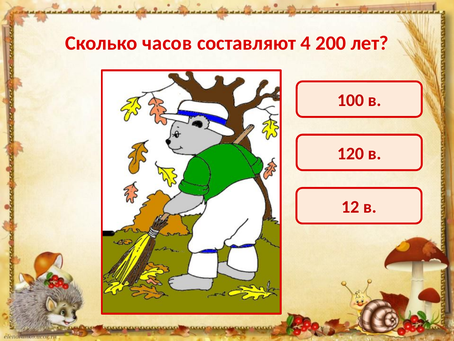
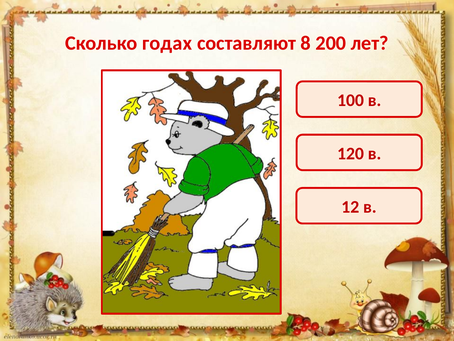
часов: часов -> годах
4: 4 -> 8
